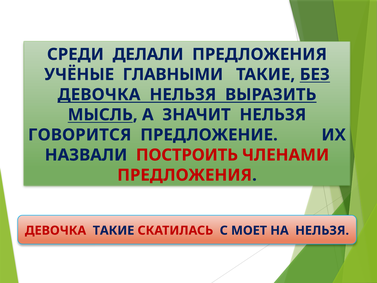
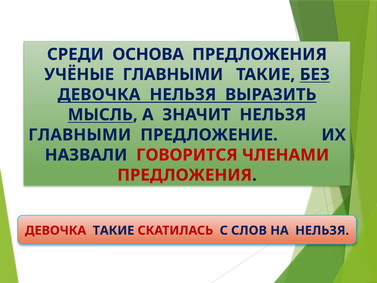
ДЕЛАЛИ: ДЕЛАЛИ -> ОСНОВА
ГОВОРИТСЯ at (80, 135): ГОВОРИТСЯ -> ГЛАВНЫМИ
ПОСТРОИТЬ: ПОСТРОИТЬ -> ГОВОРИТСЯ
МОЕТ: МОЕТ -> СЛОВ
